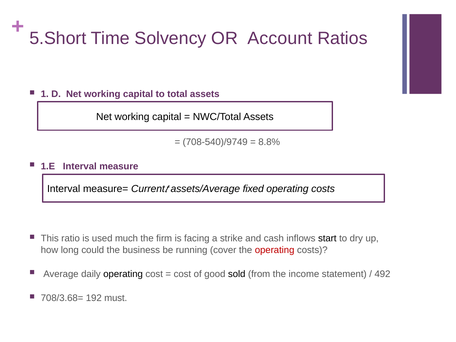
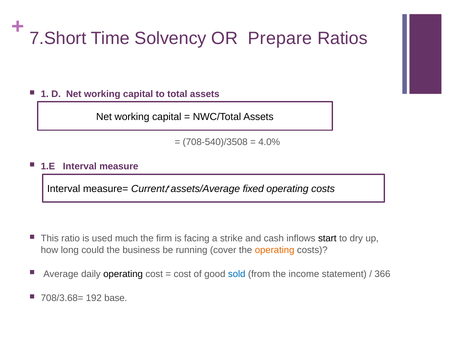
5.Short: 5.Short -> 7.Short
Account: Account -> Prepare
708-540)/9749: 708-540)/9749 -> 708-540)/3508
8.8%: 8.8% -> 4.0%
operating at (275, 250) colour: red -> orange
sold colour: black -> blue
492: 492 -> 366
must: must -> base
